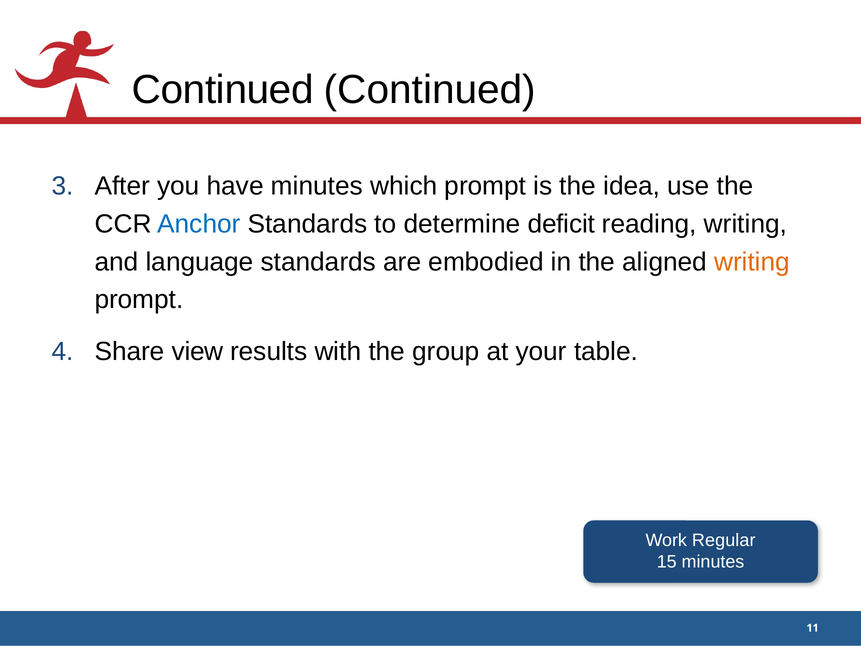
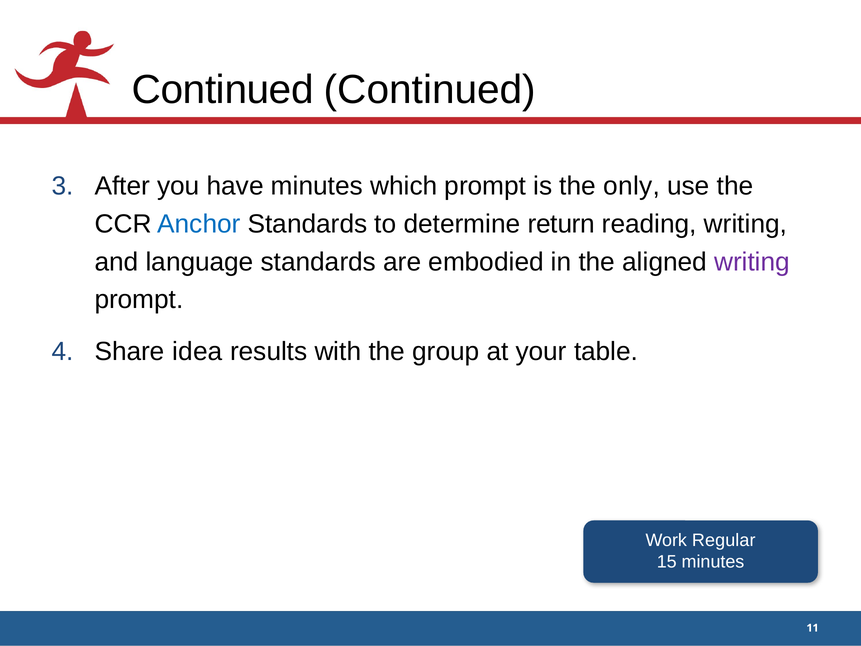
idea: idea -> only
deficit: deficit -> return
writing at (752, 262) colour: orange -> purple
view: view -> idea
